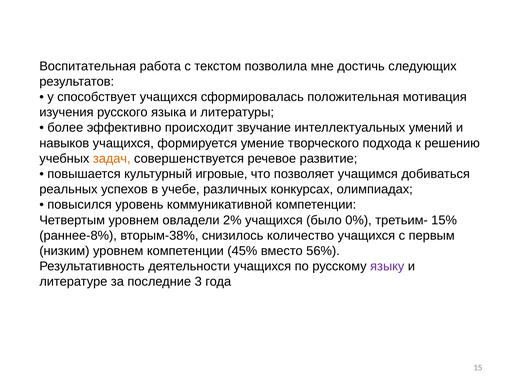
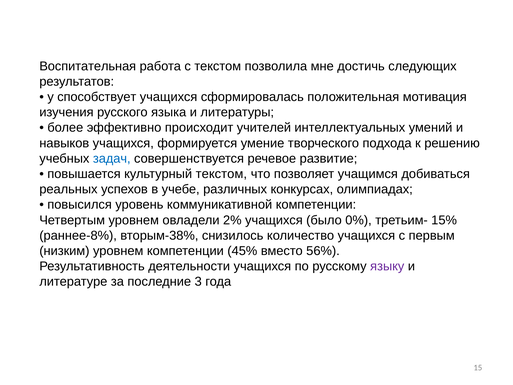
звучание: звучание -> учителей
задач colour: orange -> blue
культурный игровые: игровые -> текстом
